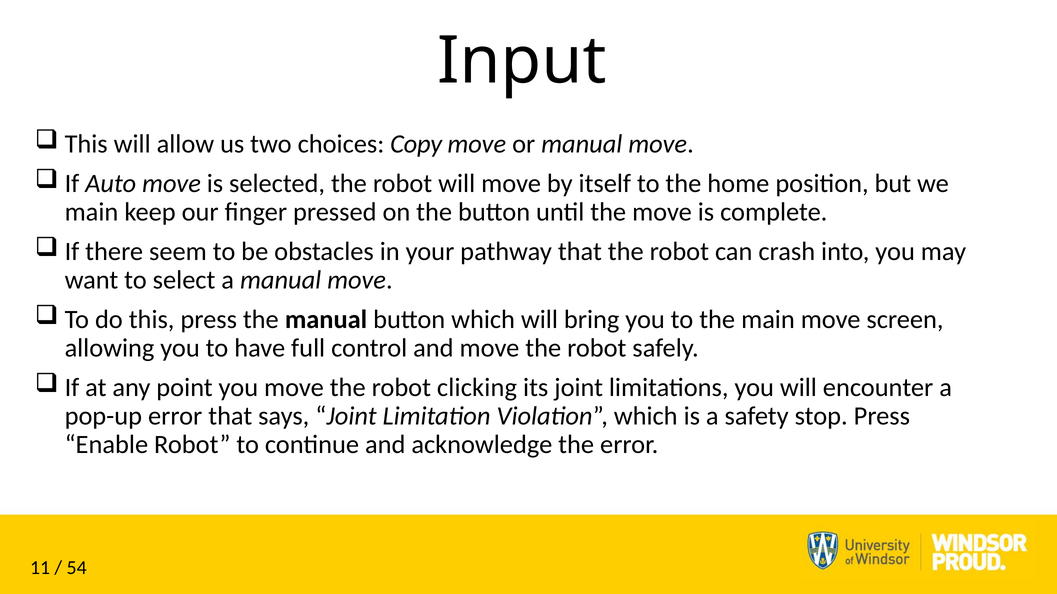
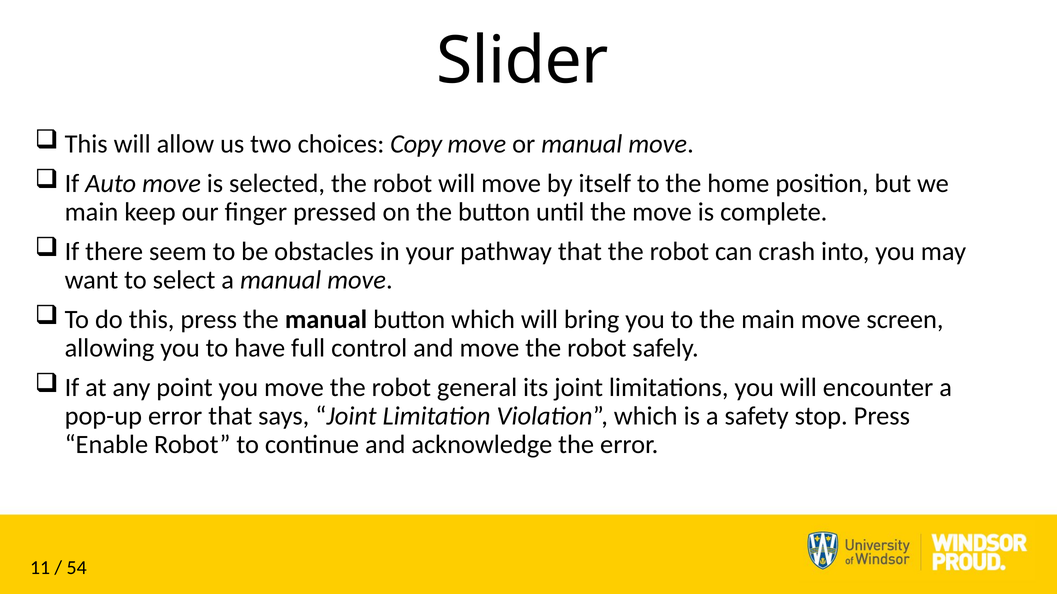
Input: Input -> Slider
clicking: clicking -> general
